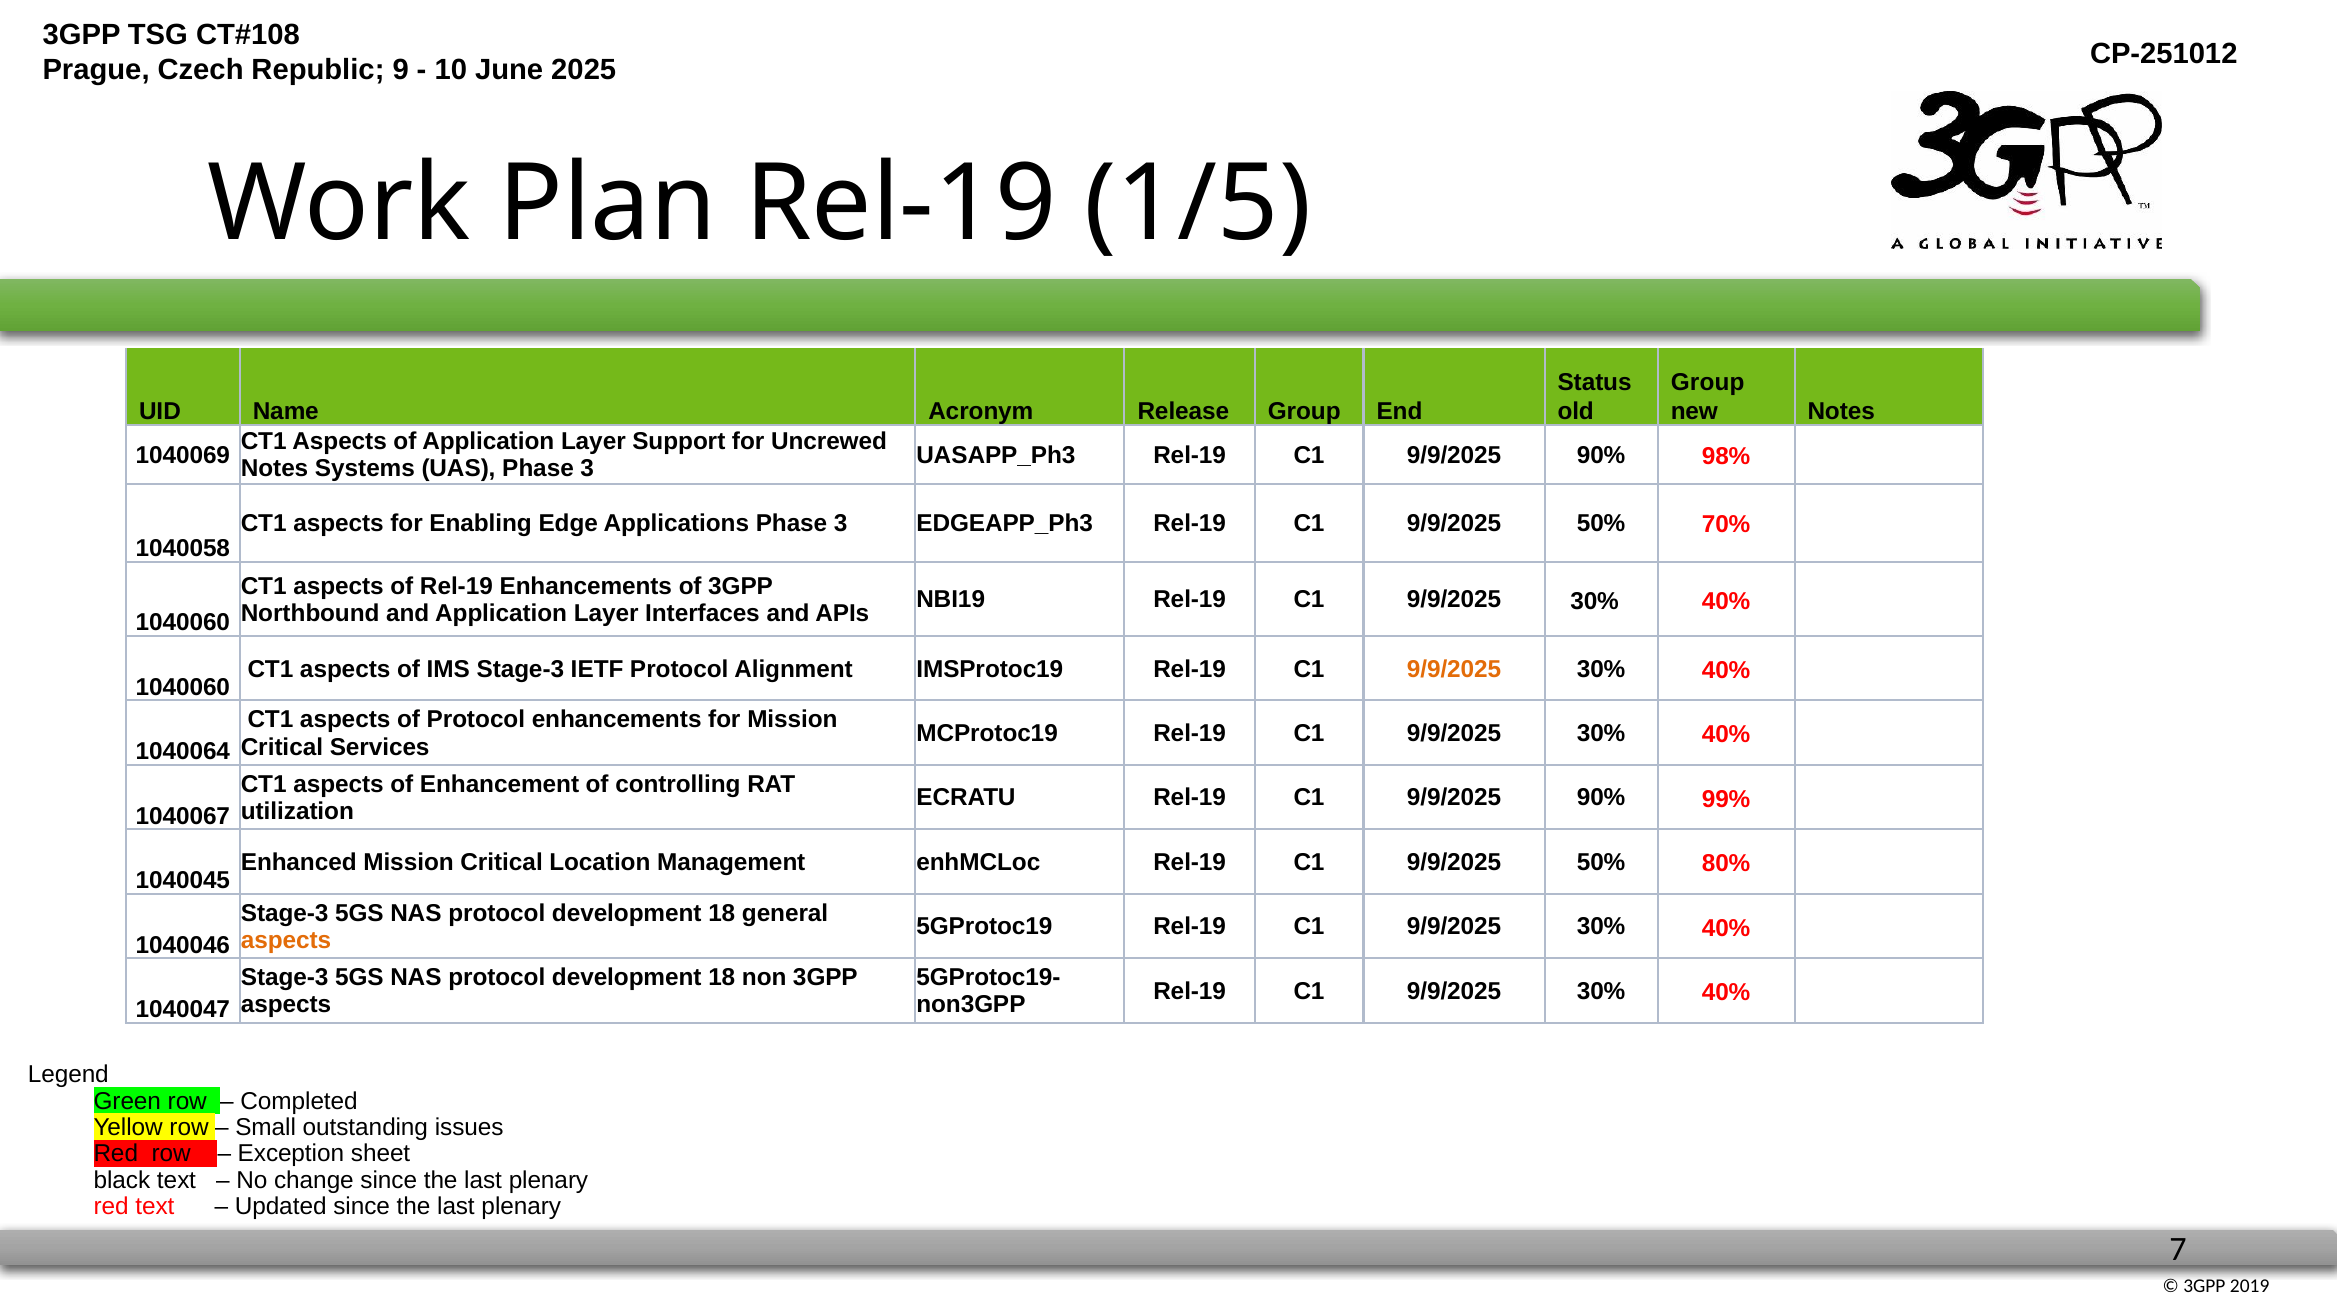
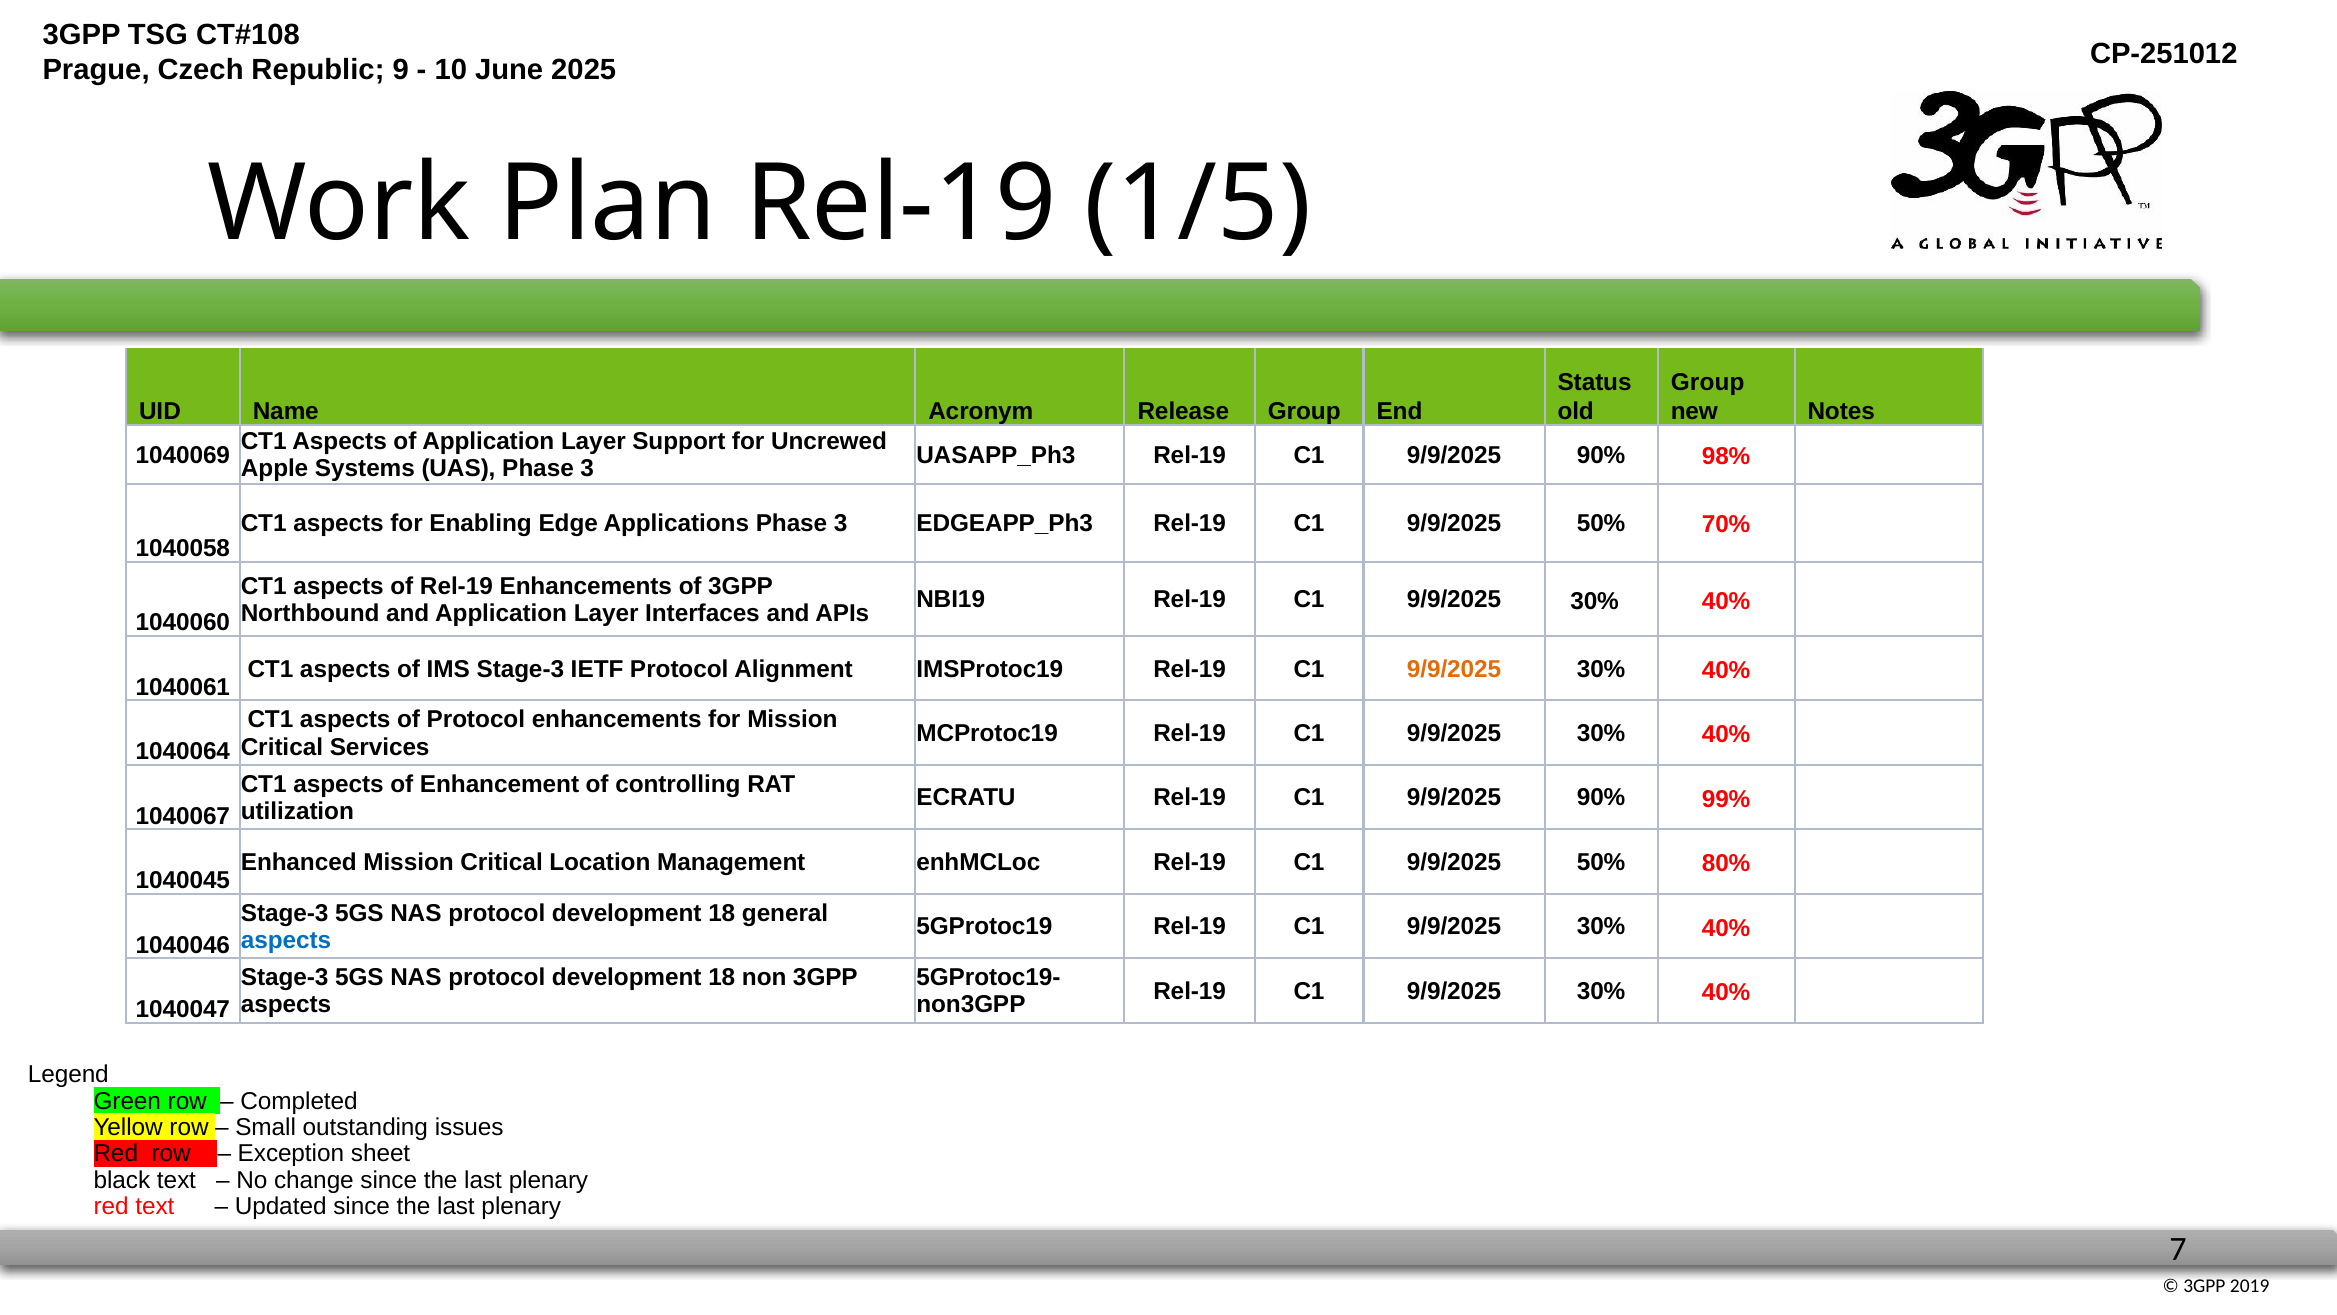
Notes at (275, 469): Notes -> Apple
1040060 at (183, 687): 1040060 -> 1040061
aspects at (286, 940) colour: orange -> blue
